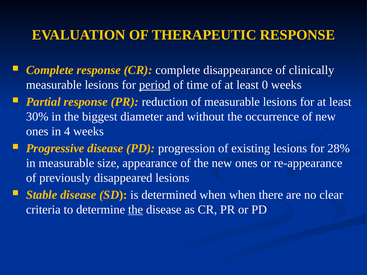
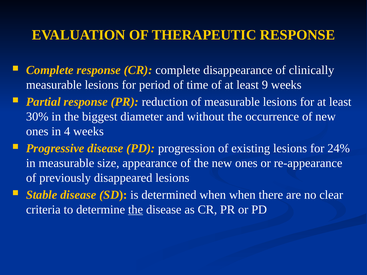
period underline: present -> none
0: 0 -> 9
28%: 28% -> 24%
